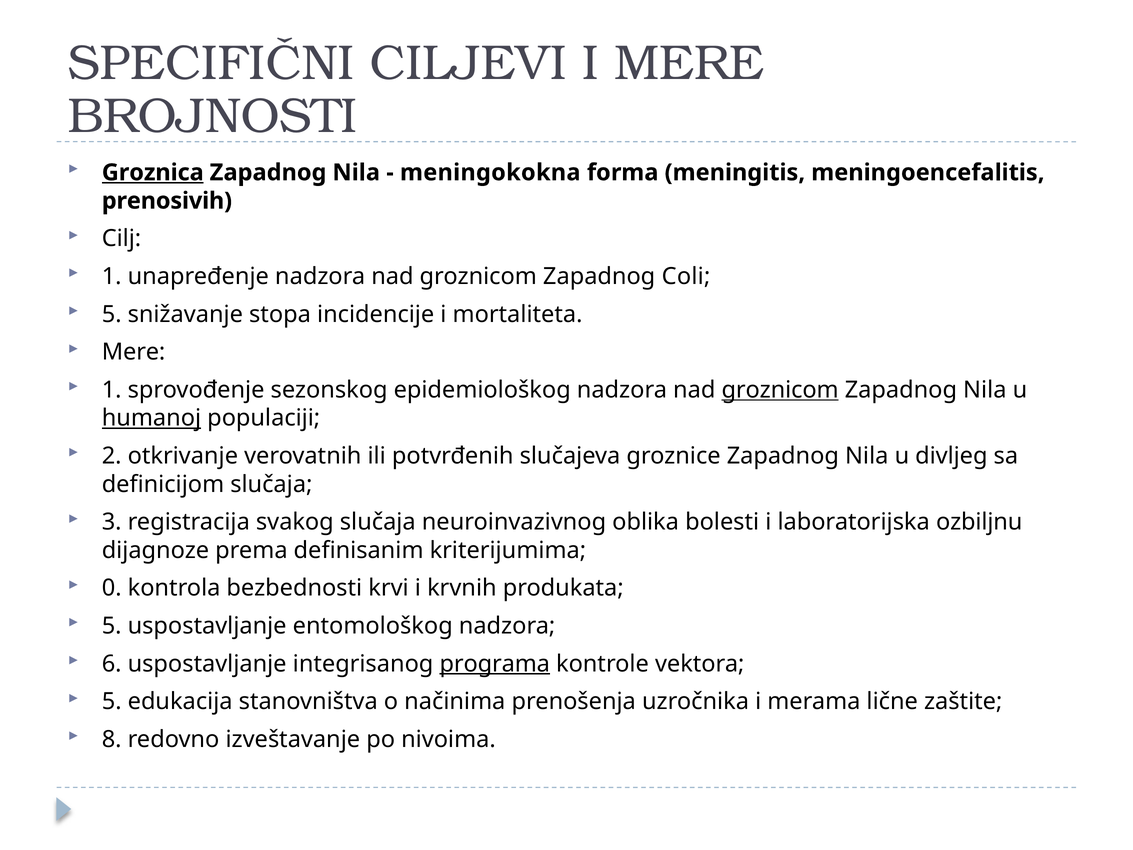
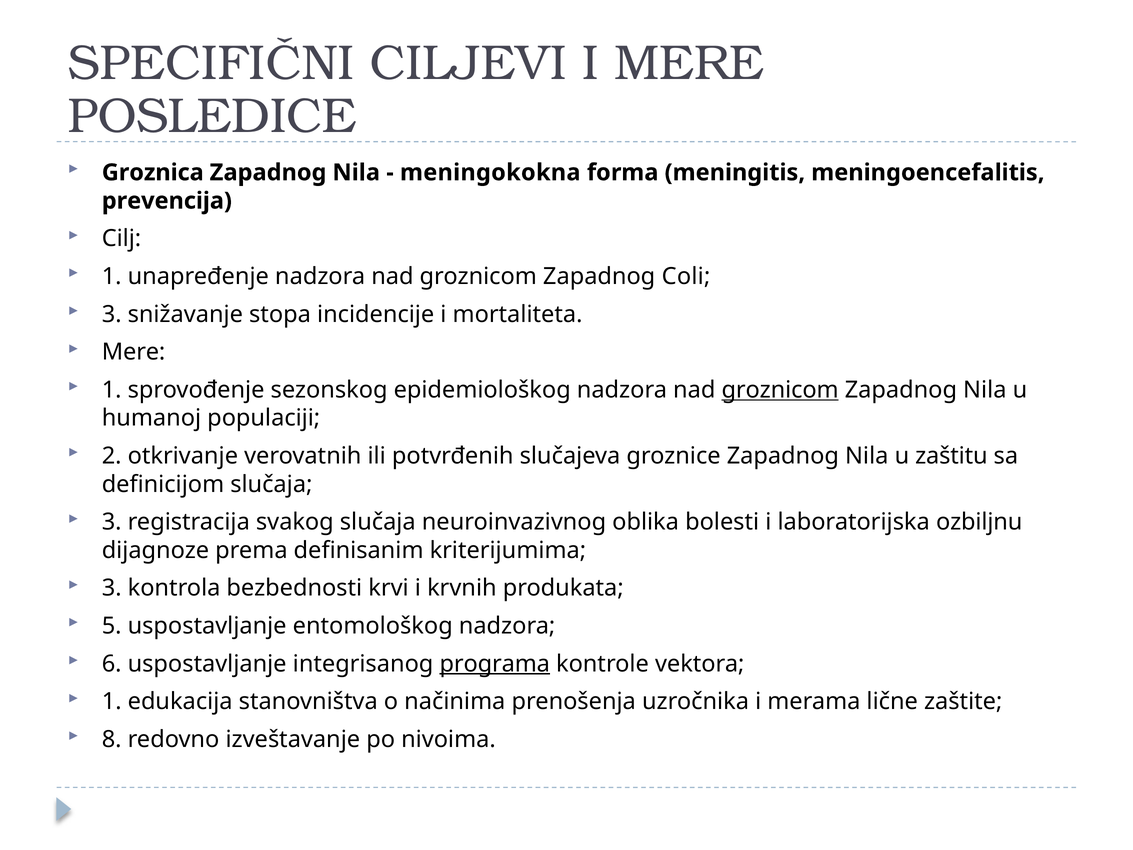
BROJNOSTI: BROJNOSTI -> POSLEDICE
Groznica underline: present -> none
prenosivih: prenosivih -> prevencija
5 at (112, 314): 5 -> 3
humanoj underline: present -> none
divljeg: divljeg -> zaštitu
0 at (112, 588): 0 -> 3
5 at (112, 701): 5 -> 1
